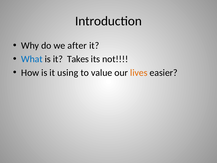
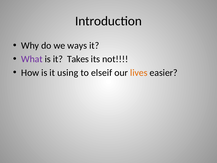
after: after -> ways
What colour: blue -> purple
value: value -> elseif
